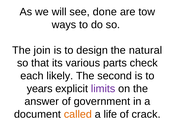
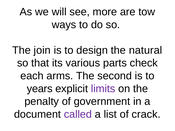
done: done -> more
likely: likely -> arms
answer: answer -> penalty
called colour: orange -> purple
life: life -> list
